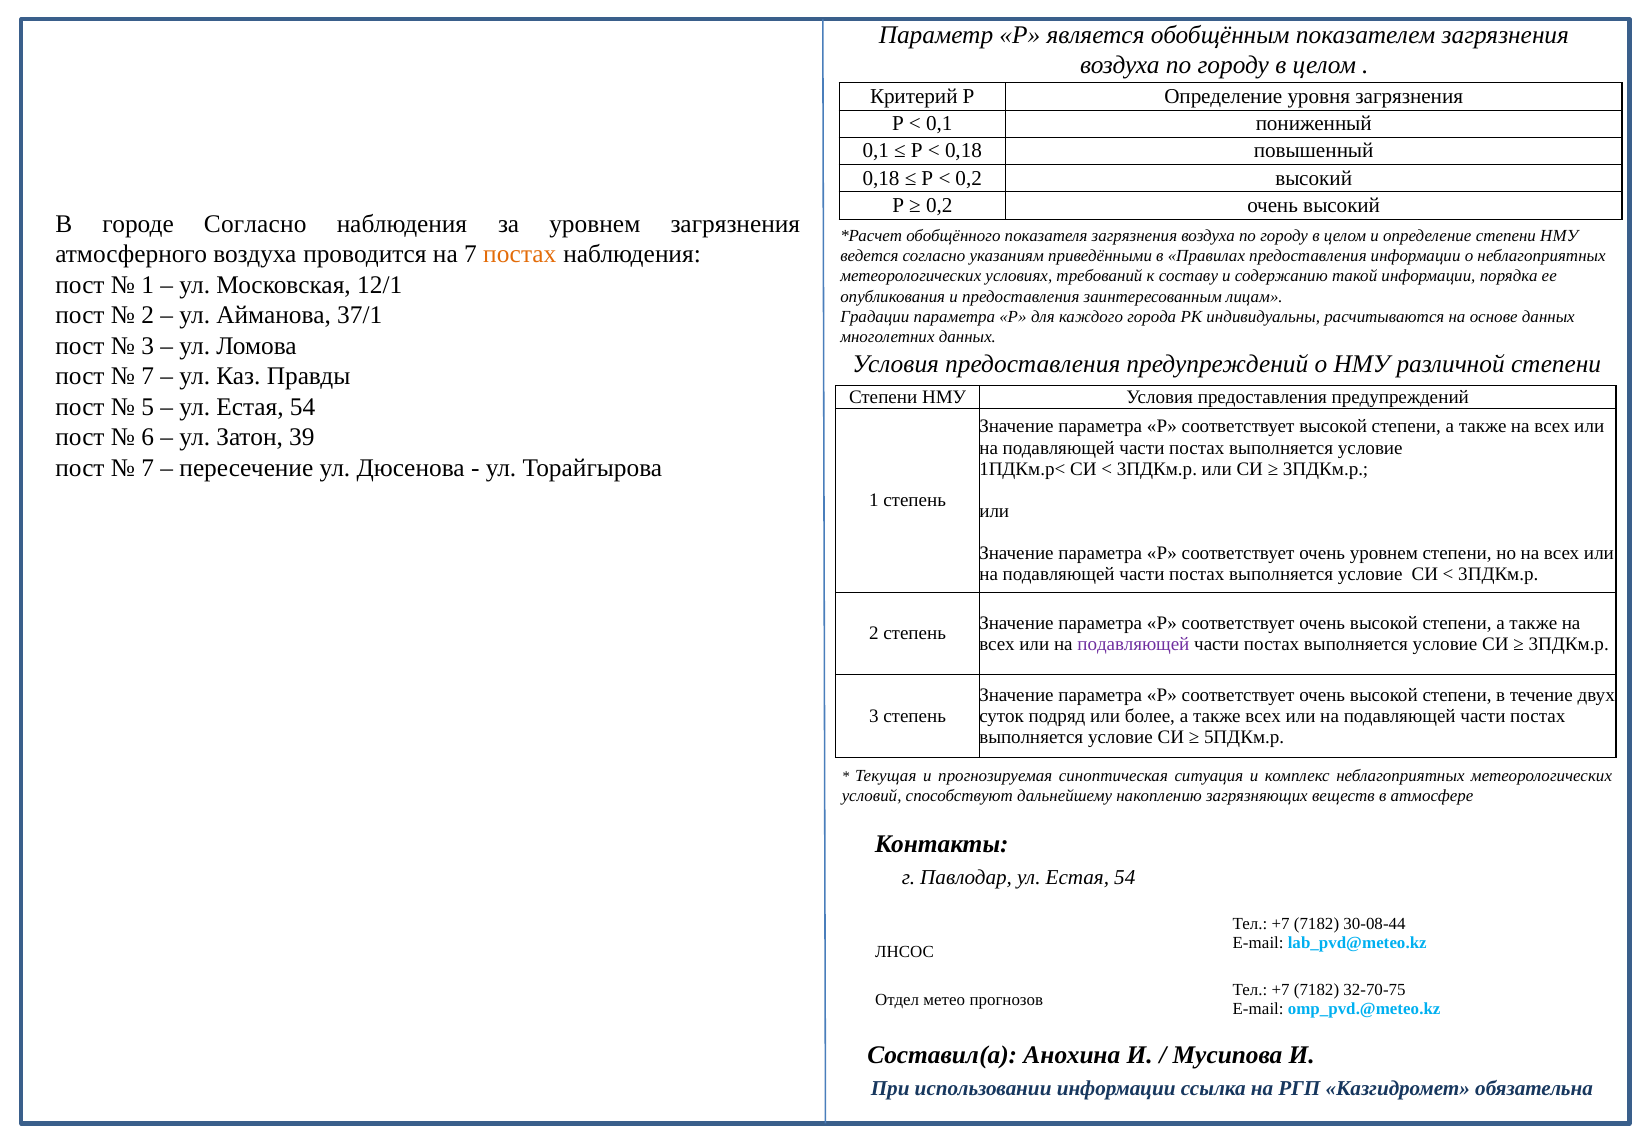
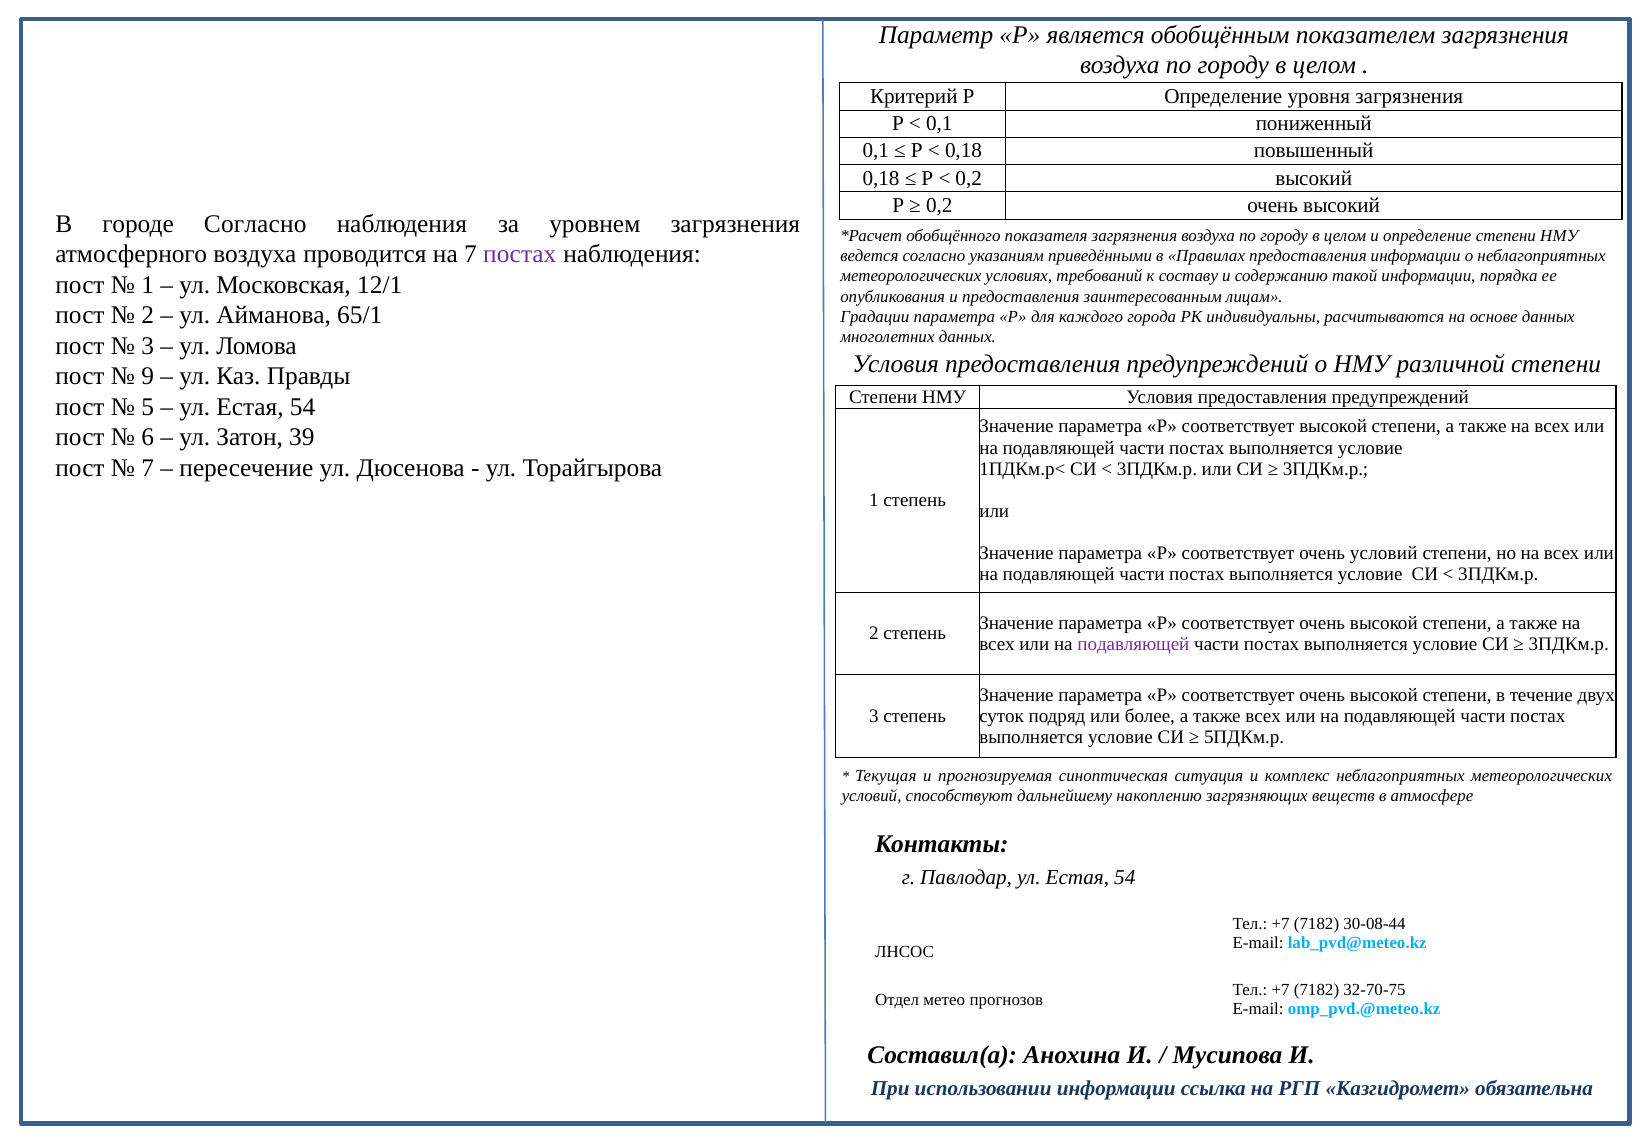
постах at (520, 254) colour: orange -> purple
37/1: 37/1 -> 65/1
7 at (148, 376): 7 -> 9
очень уровнем: уровнем -> условий
